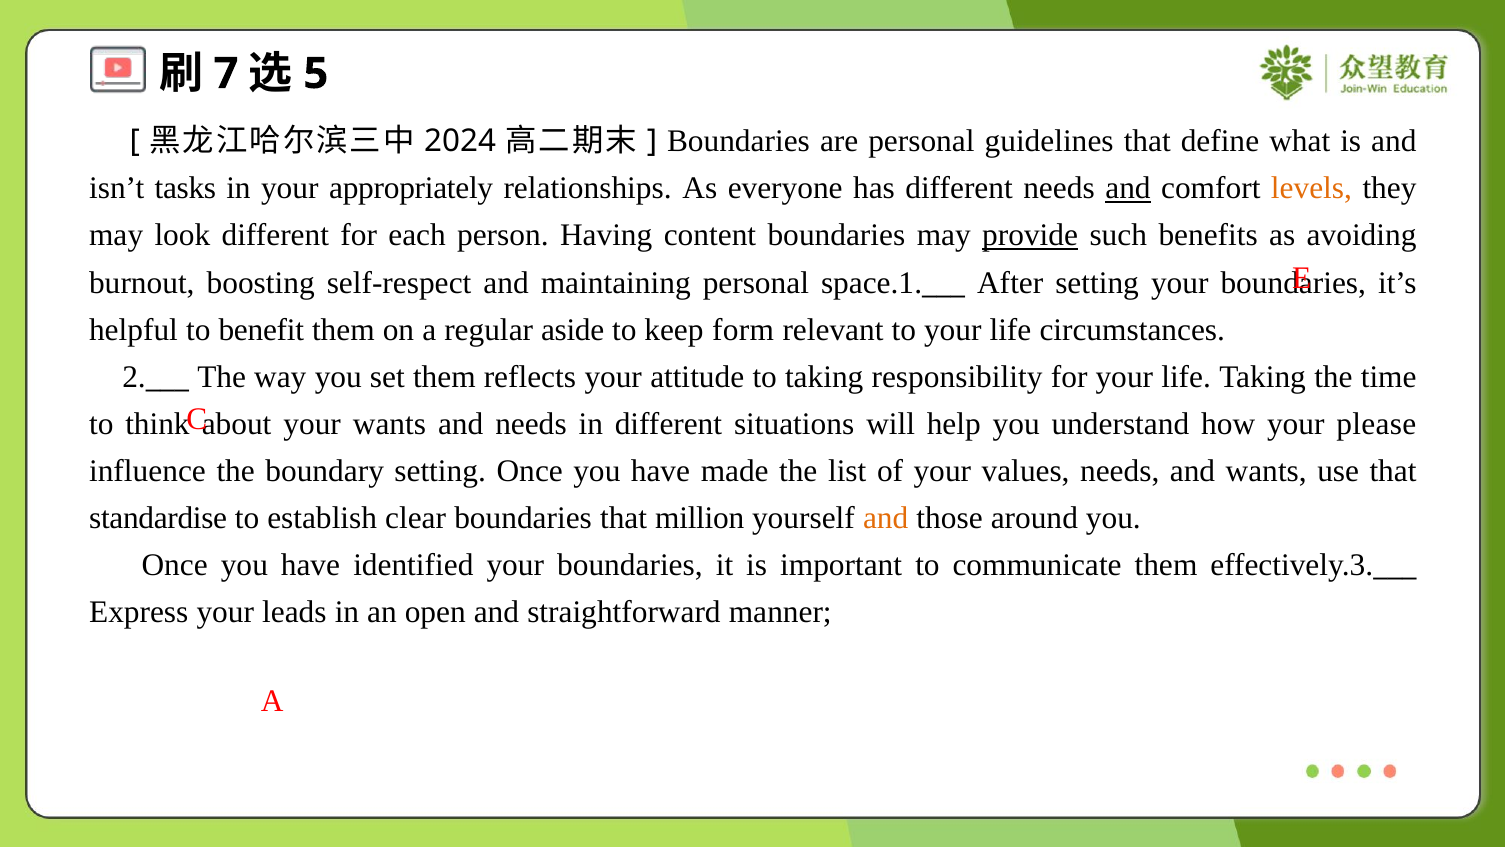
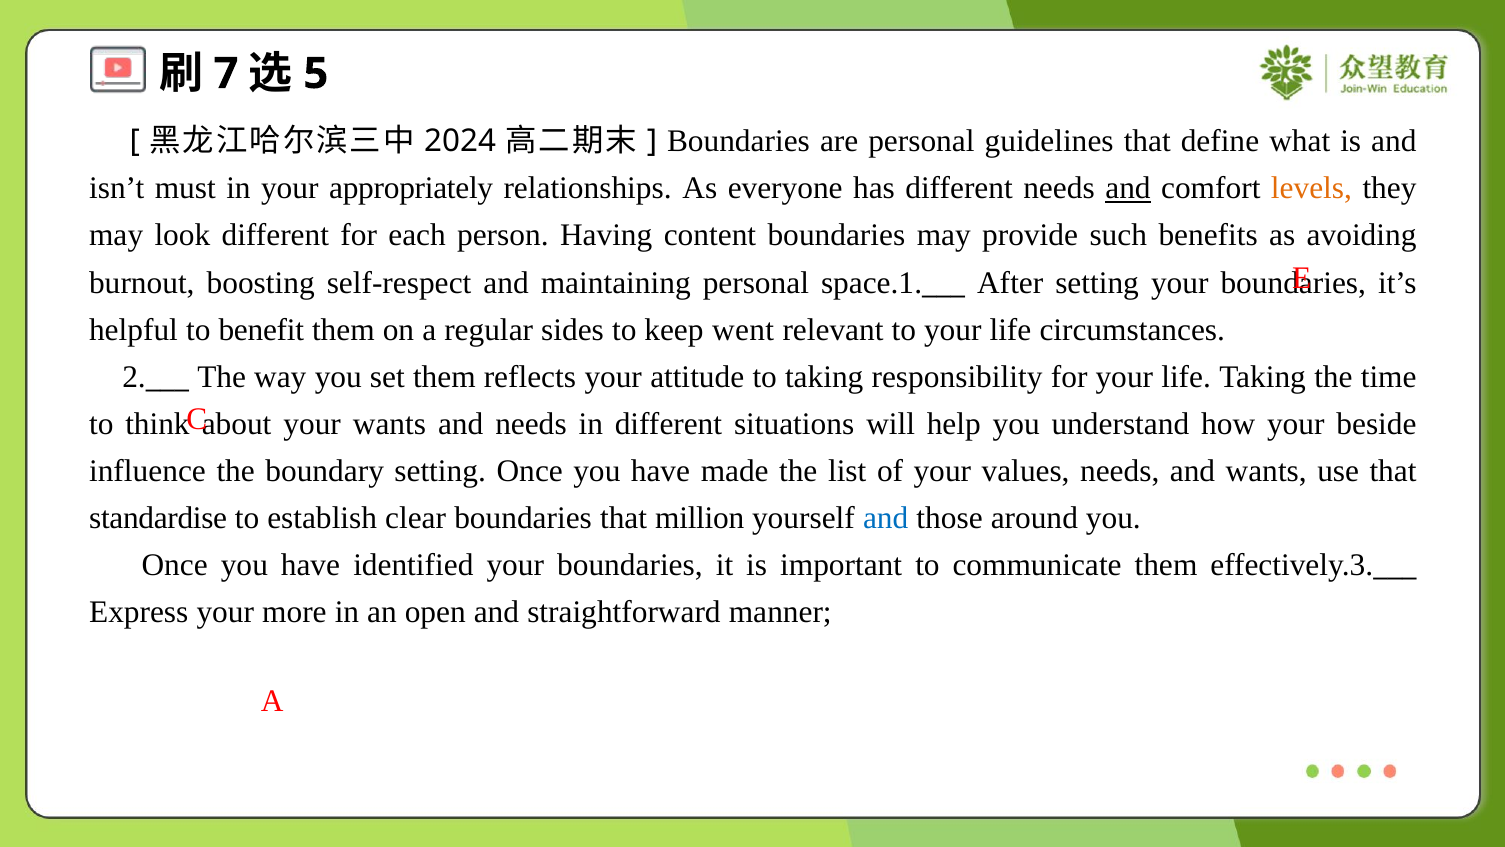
tasks: tasks -> must
provide underline: present -> none
aside: aside -> sides
form: form -> went
please: please -> beside
and at (886, 518) colour: orange -> blue
leads: leads -> more
